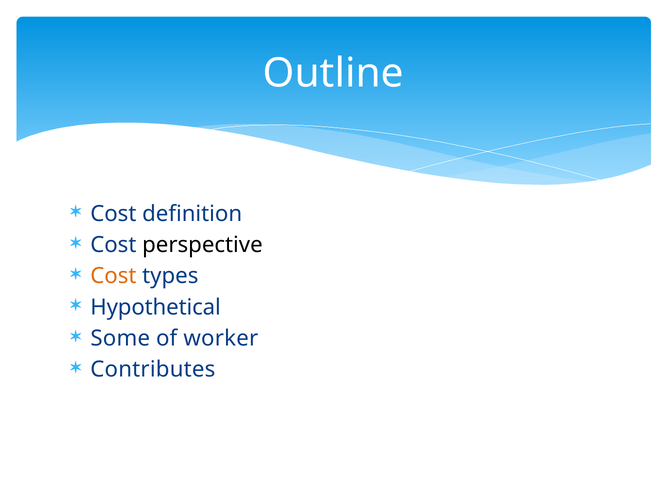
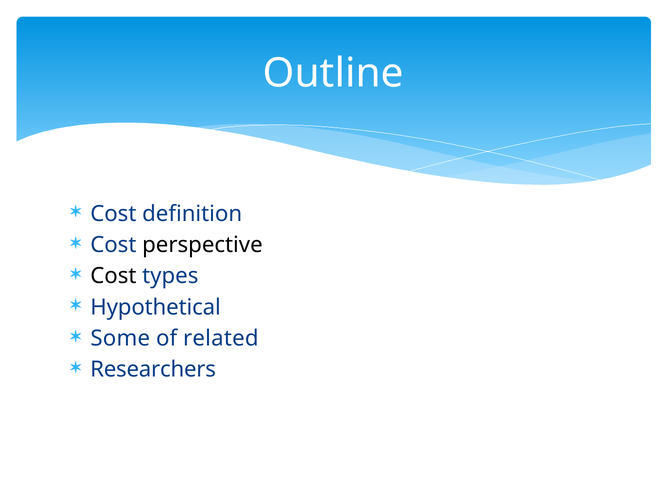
Cost at (113, 276) colour: orange -> black
worker: worker -> related
Contributes: Contributes -> Researchers
